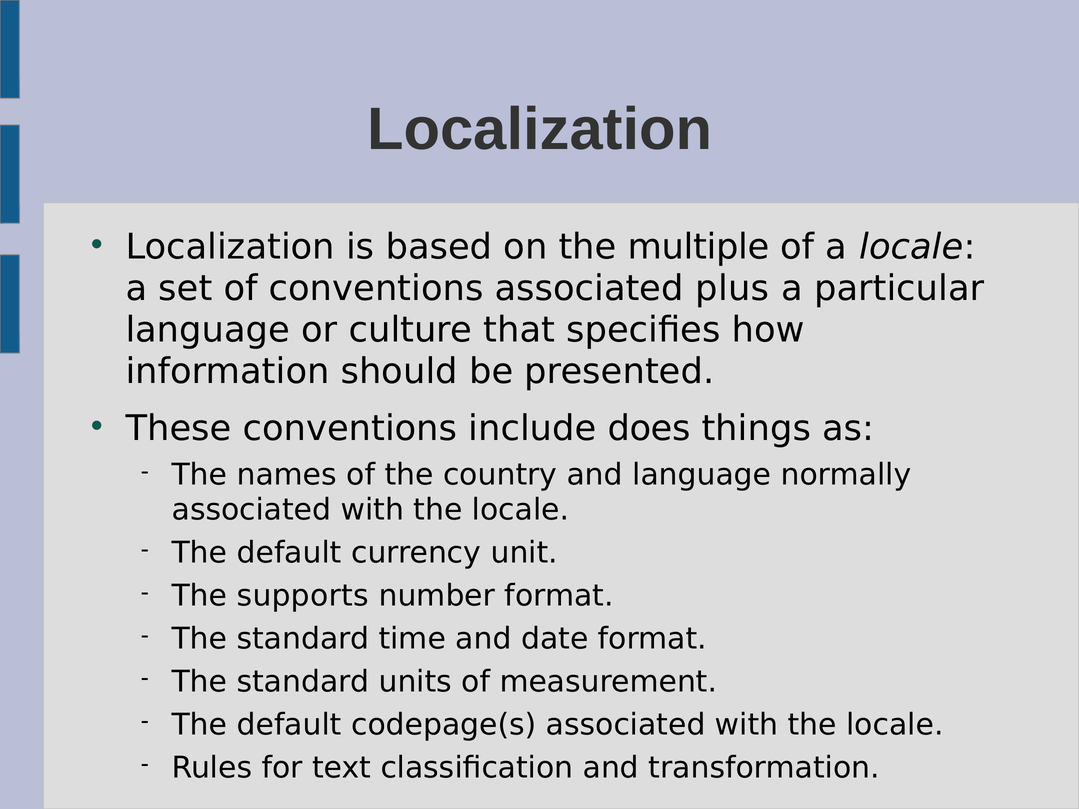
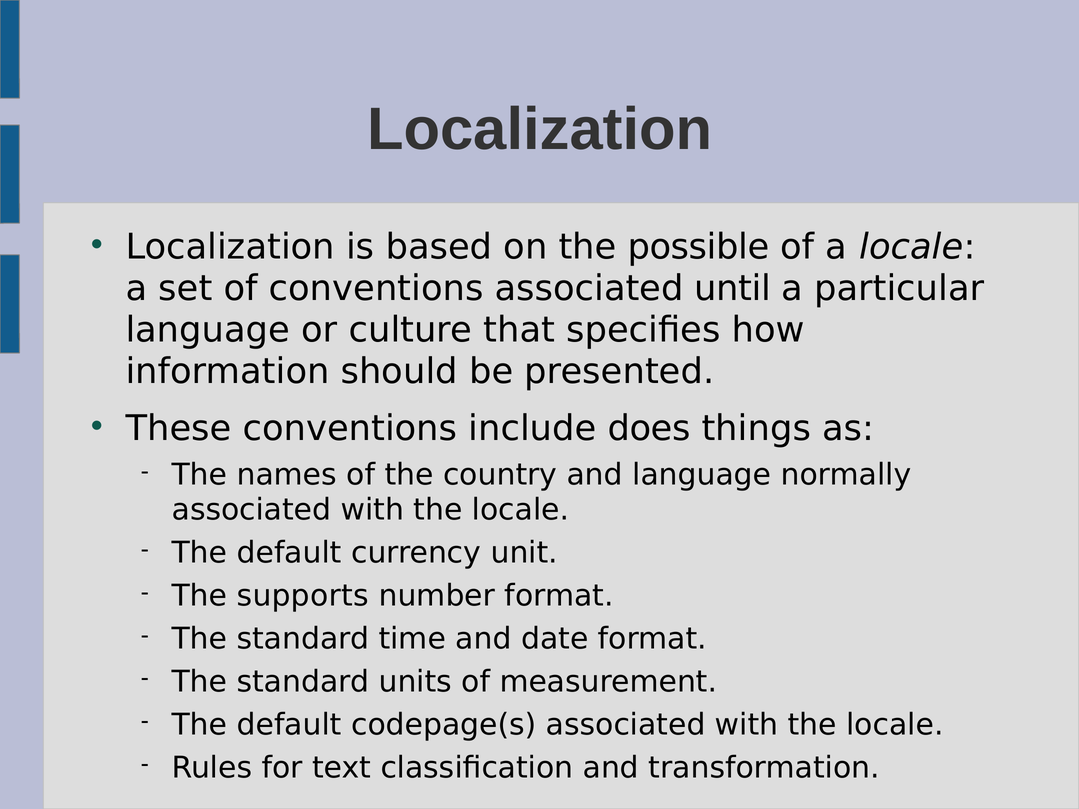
multiple: multiple -> possible
plus: plus -> until
